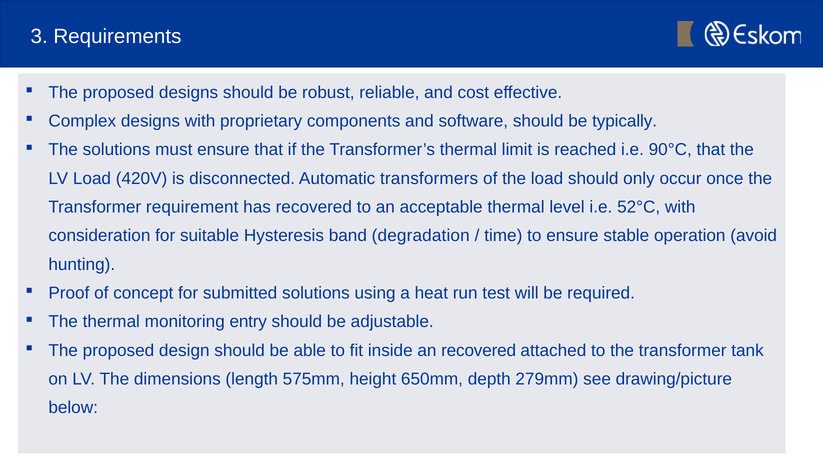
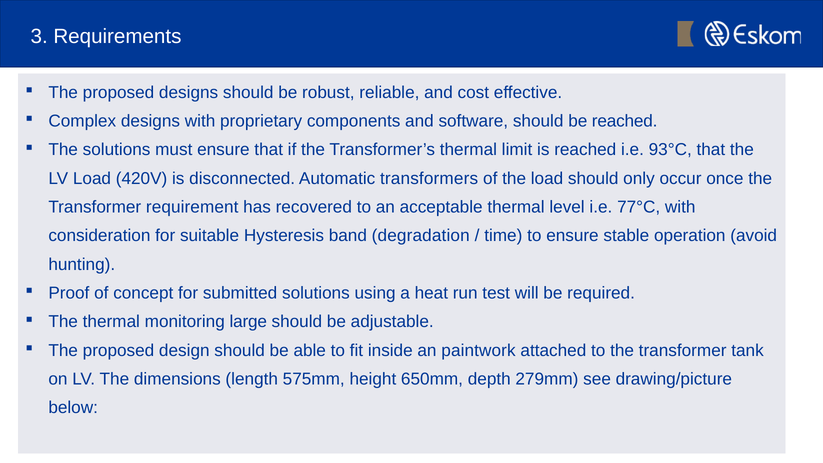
be typically: typically -> reached
90°C: 90°C -> 93°C
52°C: 52°C -> 77°C
entry: entry -> large
an recovered: recovered -> paintwork
